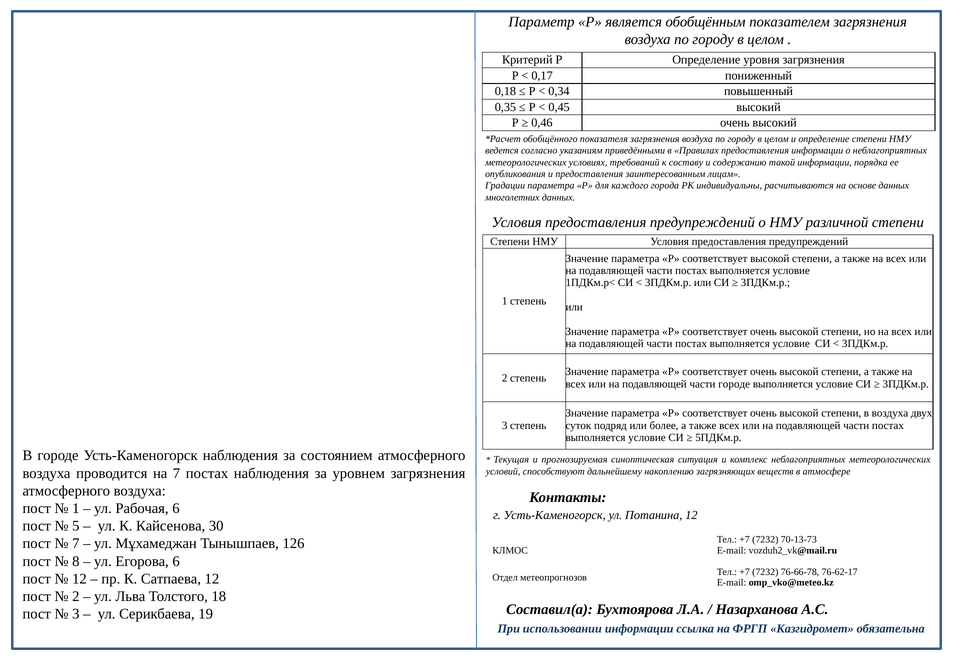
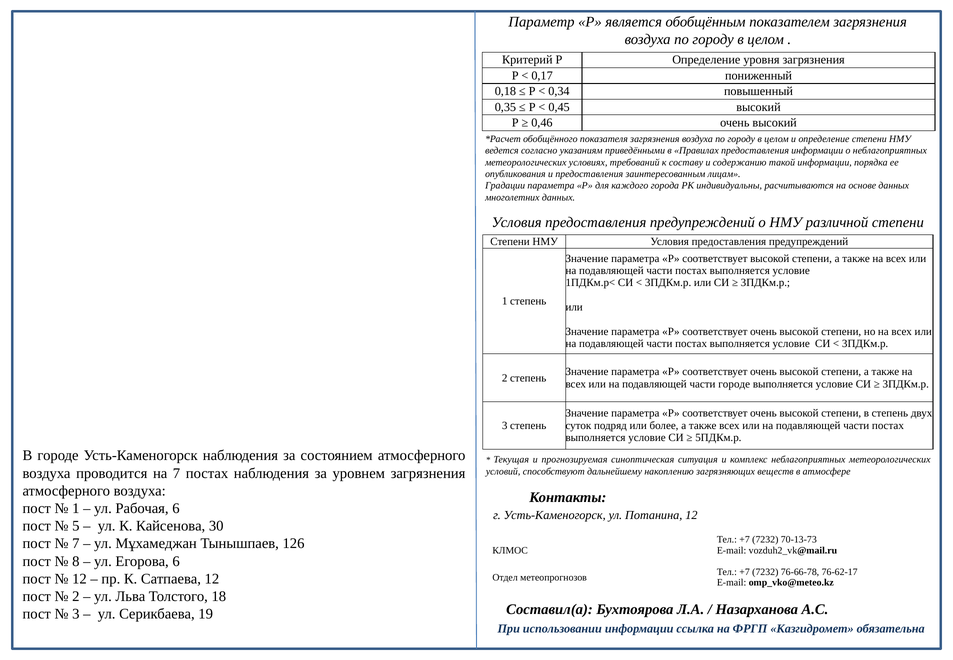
в воздуха: воздуха -> степень
